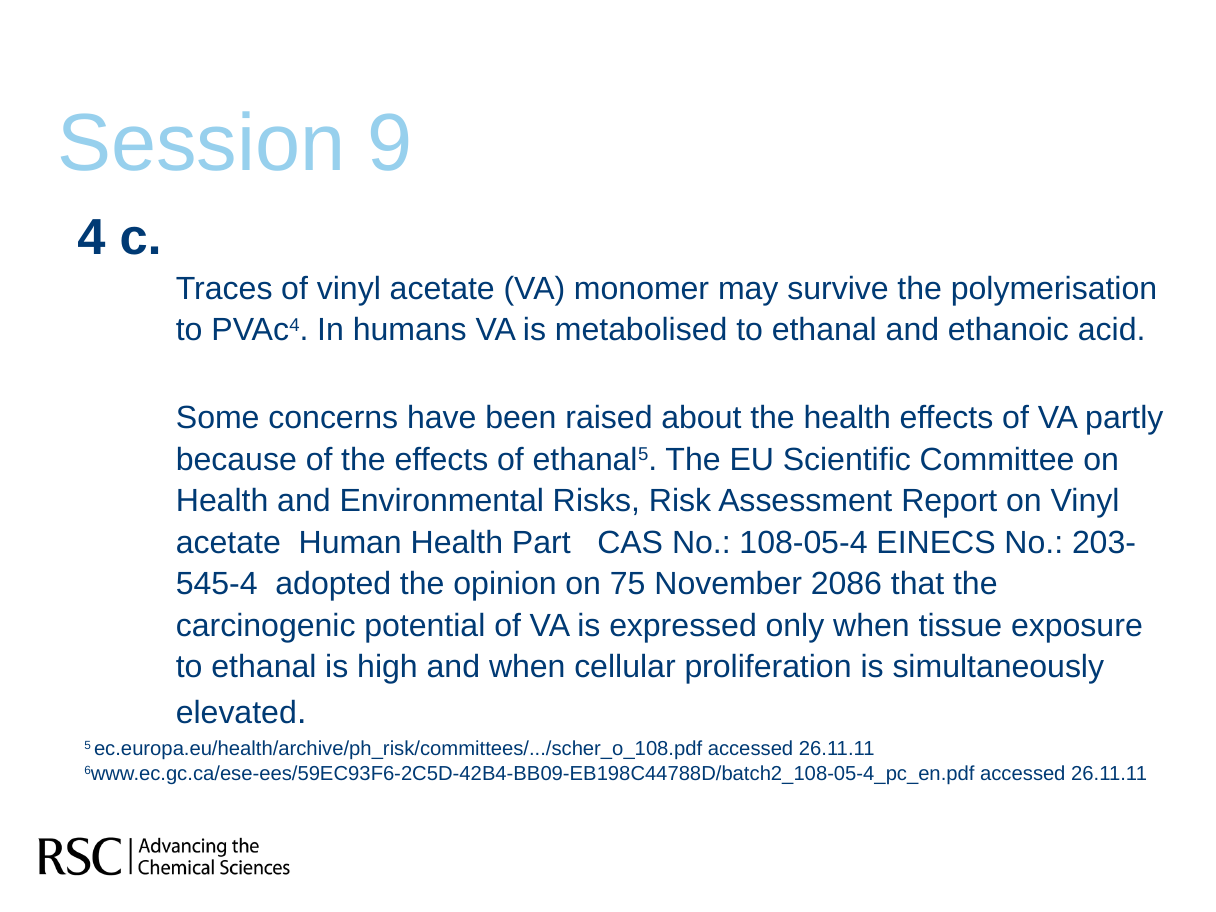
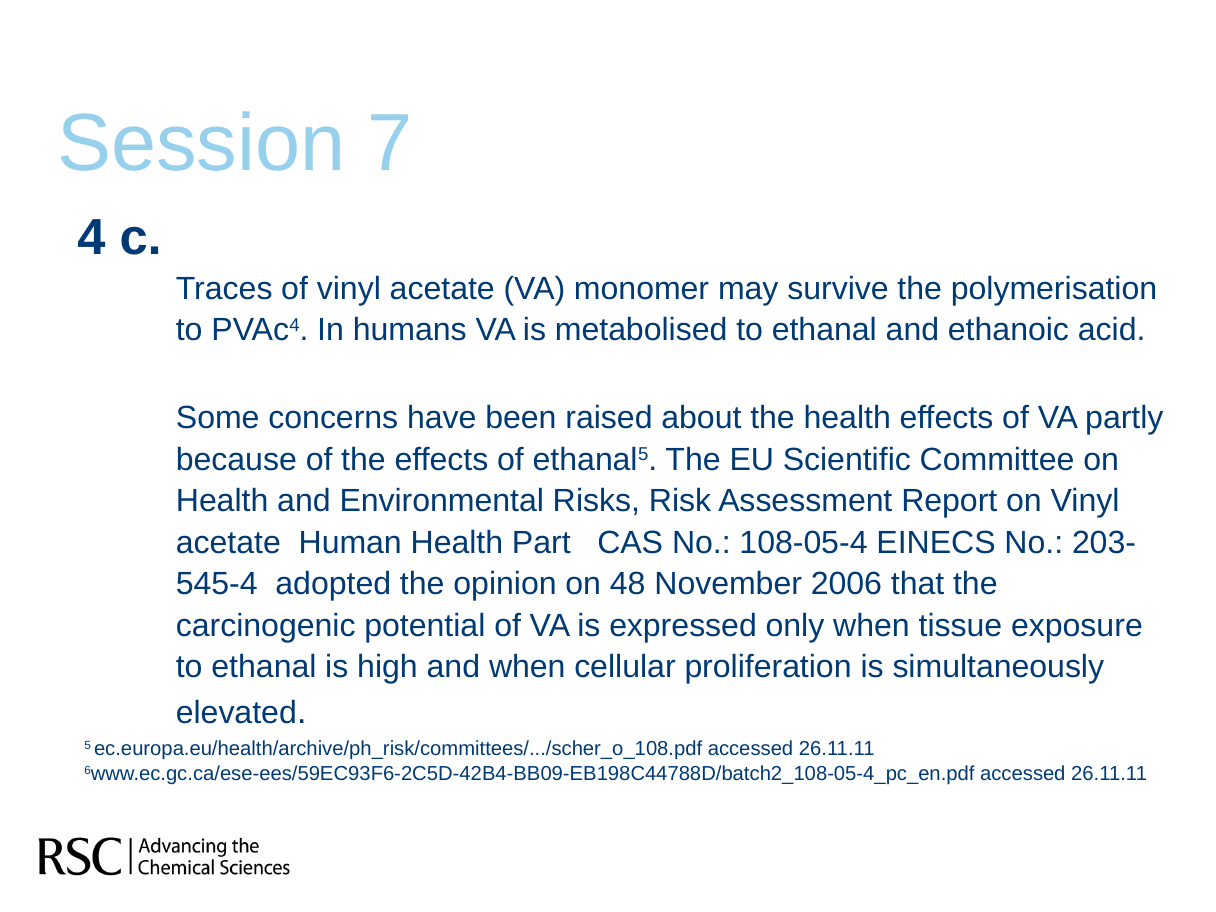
9: 9 -> 7
75: 75 -> 48
2086: 2086 -> 2006
